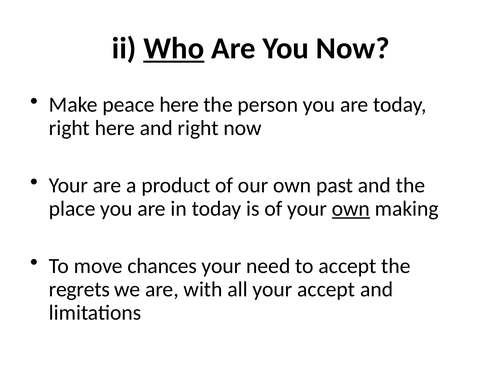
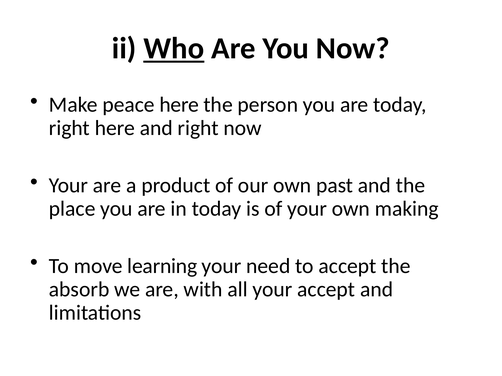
own at (351, 209) underline: present -> none
chances: chances -> learning
regrets: regrets -> absorb
